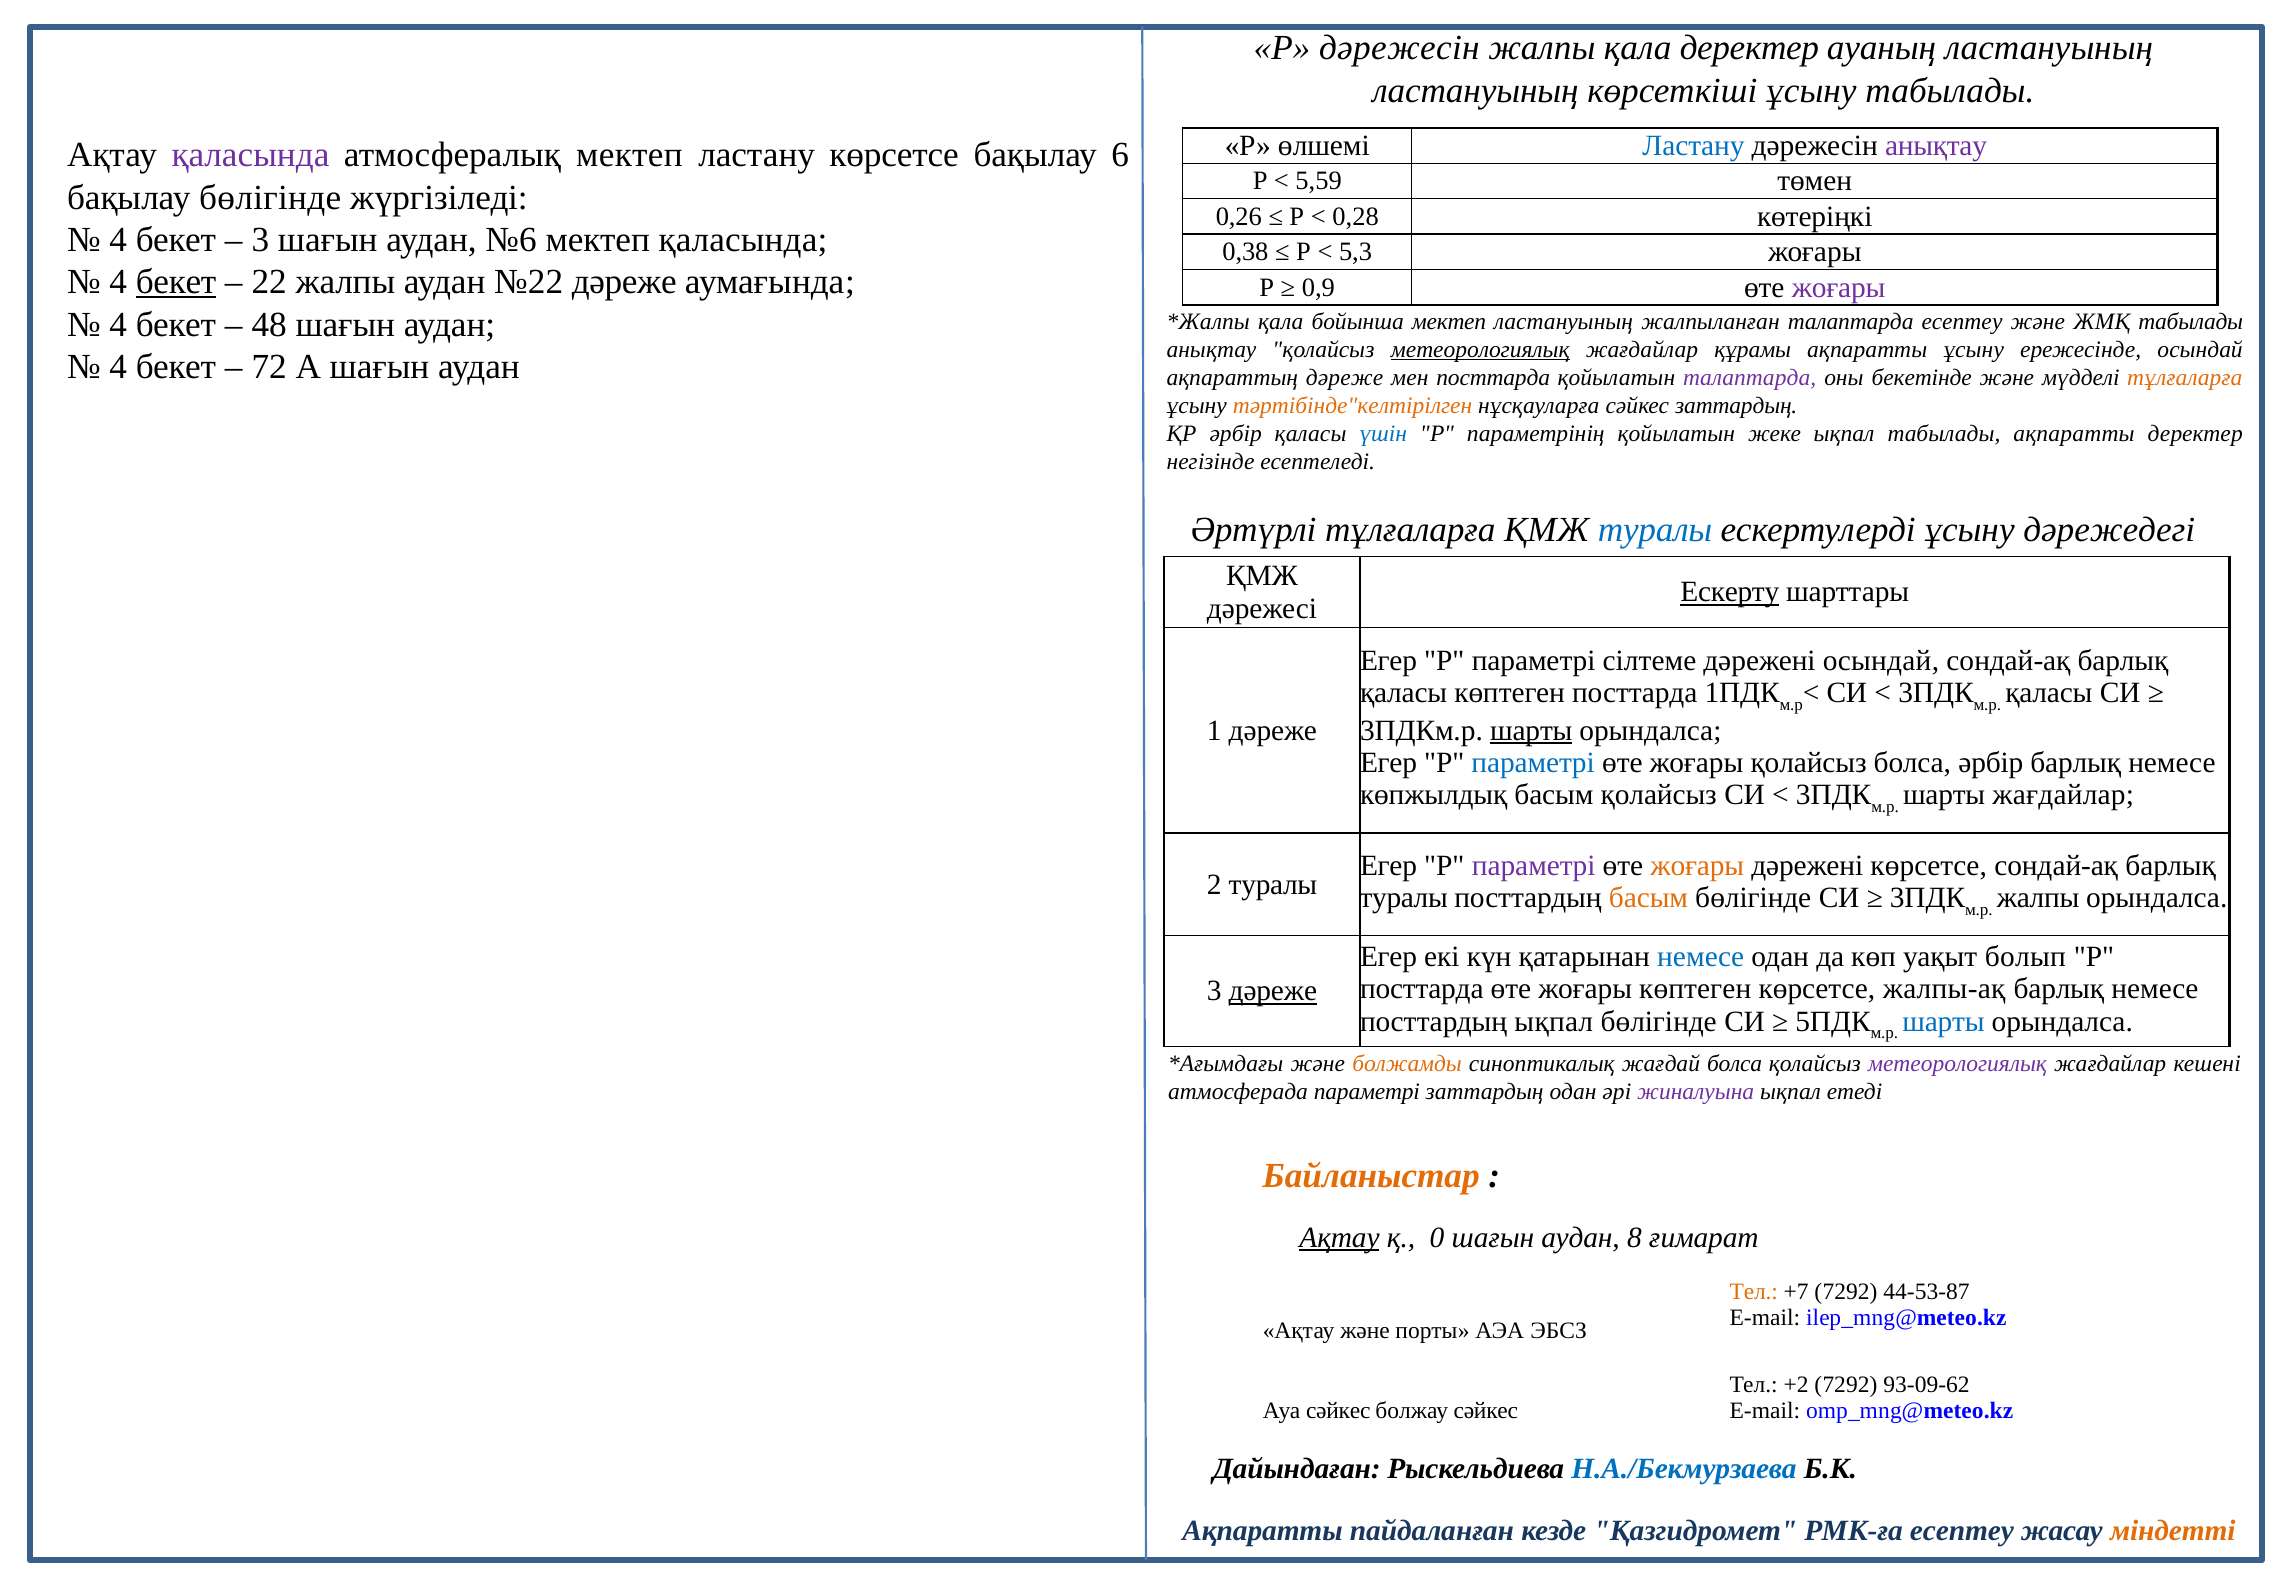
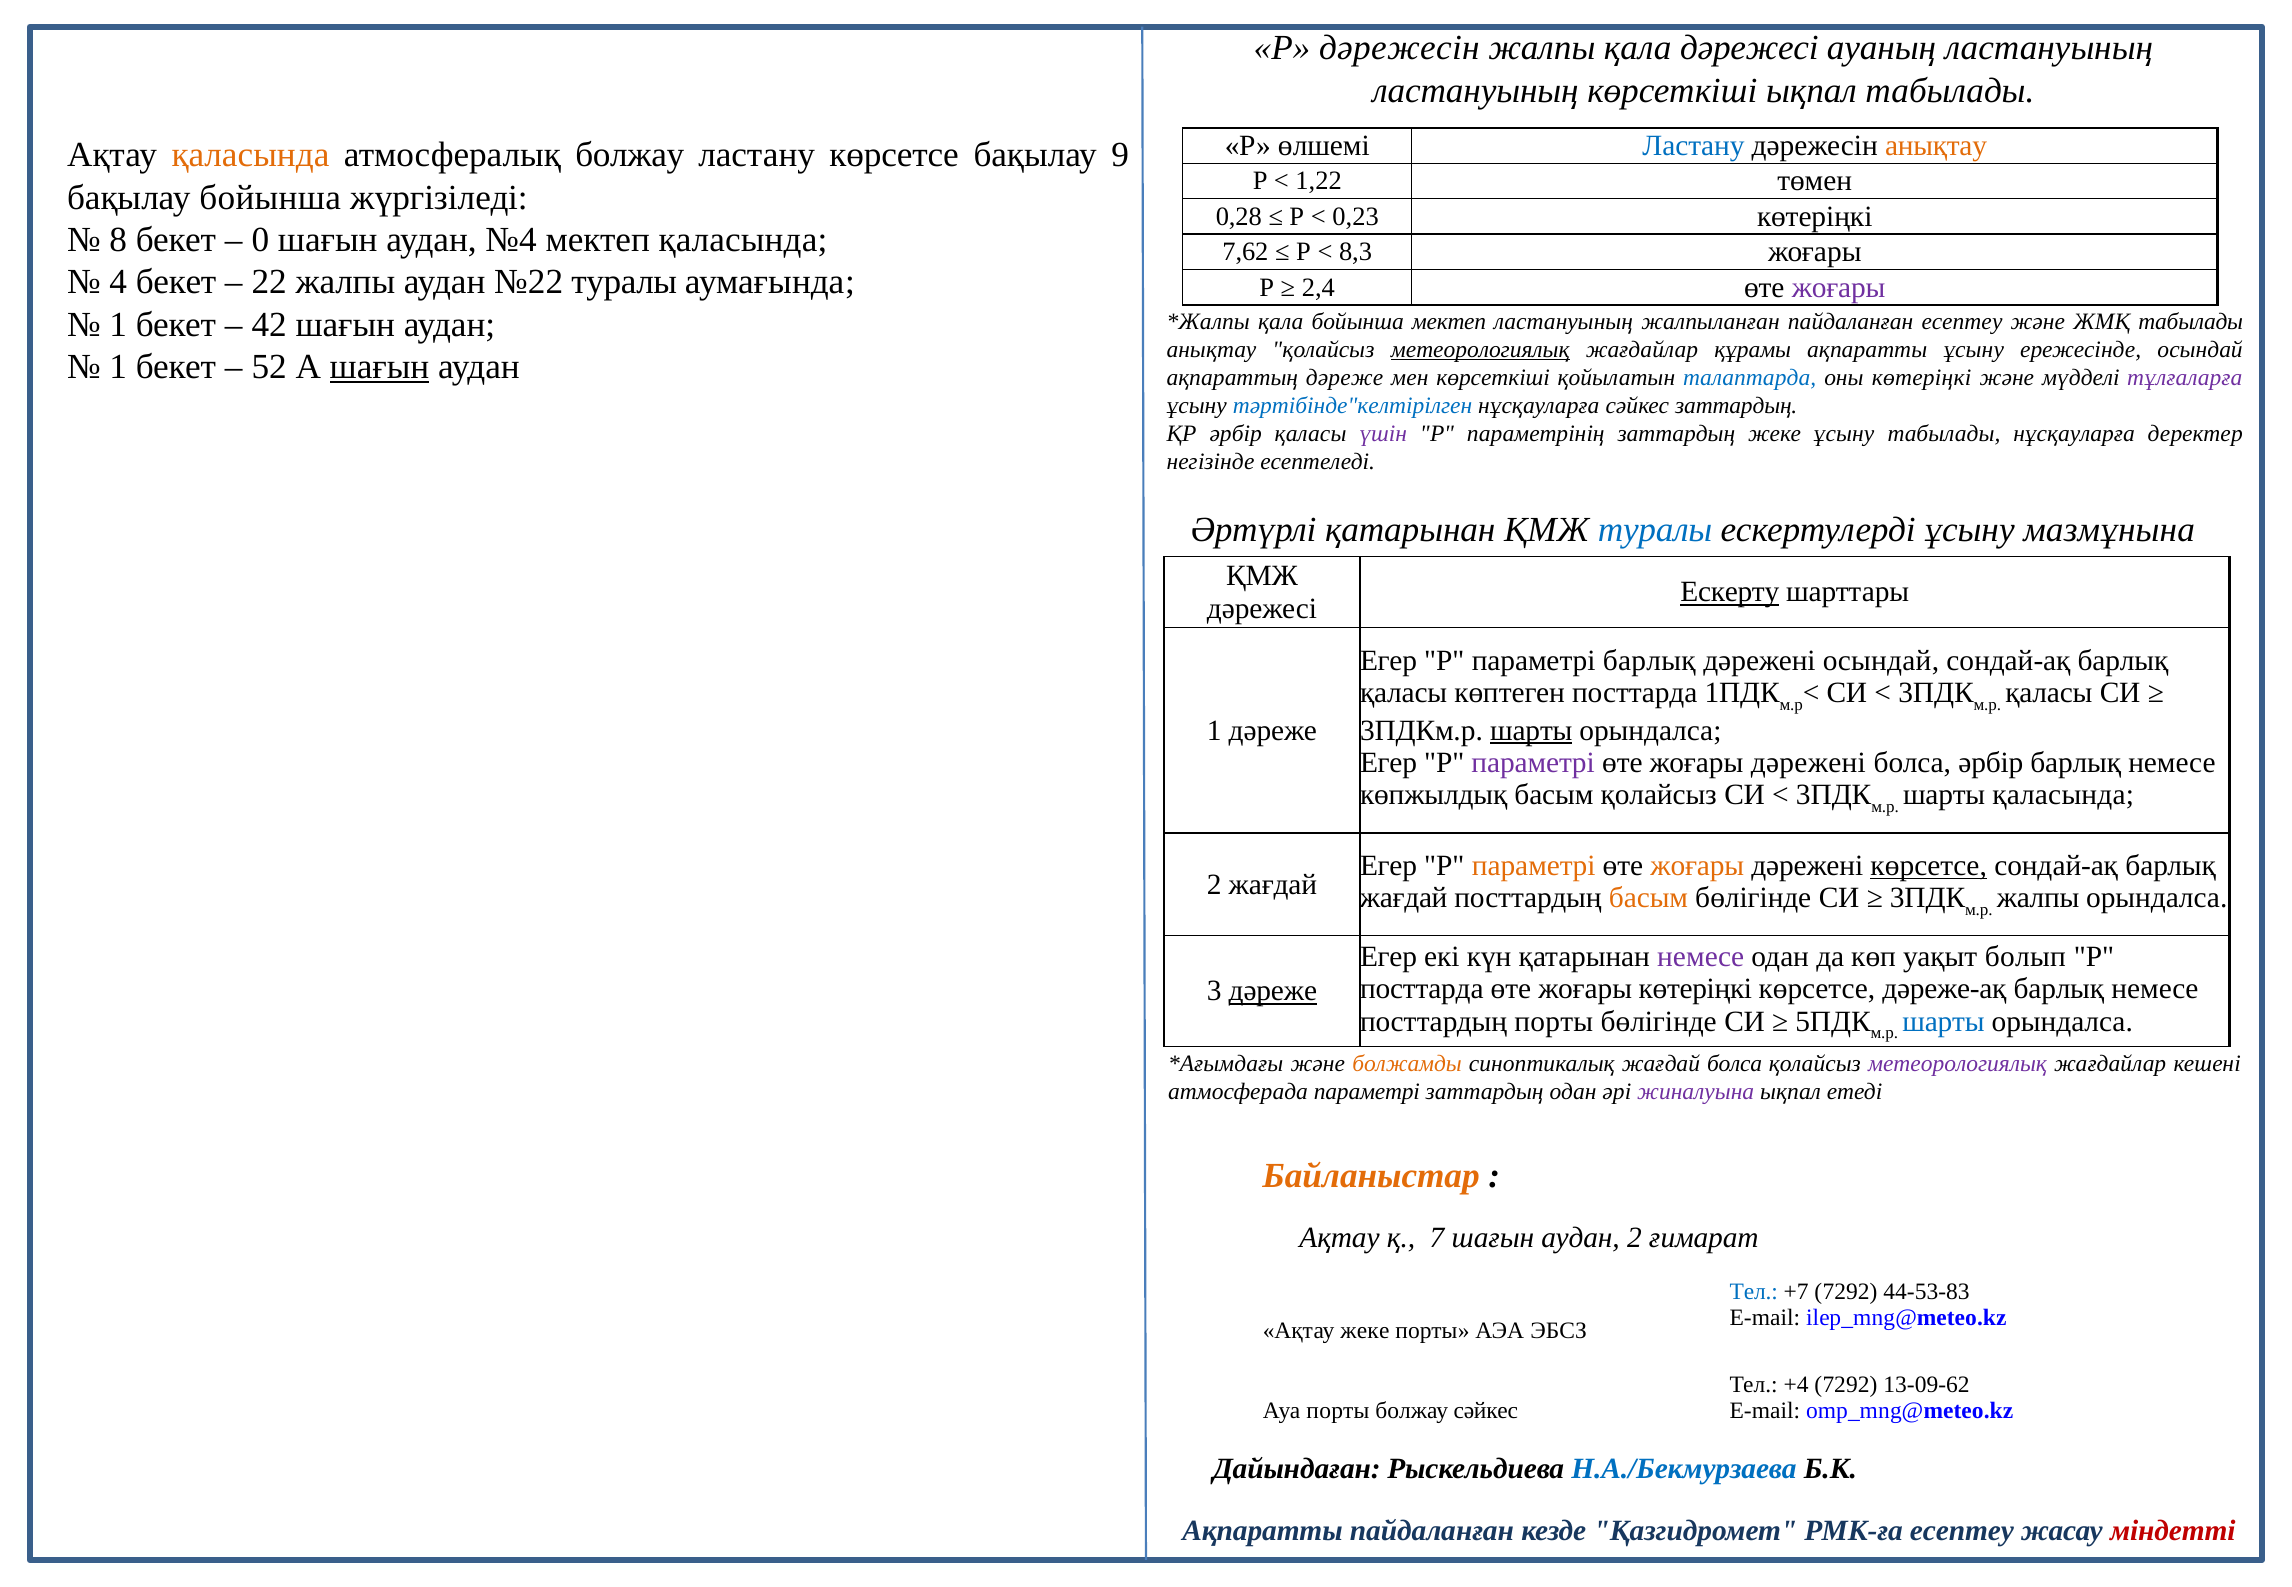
қала деректер: деректер -> дәрежесі
көрсеткіші ұсыну: ұсыну -> ықпал
анықтау at (1936, 146) colour: purple -> orange
қаласында at (250, 155) colour: purple -> orange
атмосфералық мектеп: мектеп -> болжау
6: 6 -> 9
5,59: 5,59 -> 1,22
бақылау бөлігінде: бөлігінде -> бойынша
0,26: 0,26 -> 0,28
0,28: 0,28 -> 0,23
4 at (118, 240): 4 -> 8
3 at (260, 240): 3 -> 0
№6: №6 -> №4
0,38: 0,38 -> 7,62
5,3: 5,3 -> 8,3
бекет at (176, 282) underline: present -> none
№22 дәреже: дәреже -> туралы
0,9: 0,9 -> 2,4
4 at (118, 324): 4 -> 1
48: 48 -> 42
жалпыланған талаптарда: талаптарда -> пайдаланған
4 at (118, 367): 4 -> 1
72: 72 -> 52
шағын at (379, 367) underline: none -> present
мен посттарда: посттарда -> көрсеткіші
талаптарда at (1750, 378) colour: purple -> blue
оны бекетінде: бекетінде -> көтеріңкі
тұлғаларға at (2185, 378) colour: orange -> purple
тәртібінде"келтірілген colour: orange -> blue
үшін colour: blue -> purple
параметрінің қойылатын: қойылатын -> заттардың
жеке ықпал: ықпал -> ұсыну
табылады ақпаратты: ақпаратты -> нұсқауларға
Әртүрлі тұлғаларға: тұлғаларға -> қатарынан
дәрежедегі: дәрежедегі -> мазмұнына
параметрі сілтеме: сілтеме -> барлық
параметрі at (1533, 763) colour: blue -> purple
қолайсыз at (1809, 763): қолайсыз -> дәрежені
шарты жағдайлар: жағдайлар -> қаласында
параметрі at (1534, 866) colour: purple -> orange
көрсетсе at (1929, 866) underline: none -> present
2 туралы: туралы -> жағдай
туралы at (1404, 898): туралы -> жағдай
немесе at (1701, 956) colour: blue -> purple
жоғары көптеген: көптеген -> көтеріңкі
жалпы-ақ: жалпы-ақ -> дәреже-ақ
посттардың ықпал: ықпал -> порты
Ақтау at (1340, 1237) underline: present -> none
0: 0 -> 7
аудан 8: 8 -> 2
Тел at (1754, 1291) colour: orange -> blue
44-53-87: 44-53-87 -> 44-53-83
Ақтау және: және -> жеке
+2: +2 -> +4
93-09-62: 93-09-62 -> 13-09-62
Ауа сәйкес: сәйкес -> порты
міндетті colour: orange -> red
